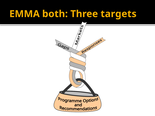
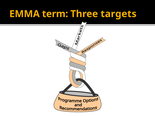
both: both -> term
